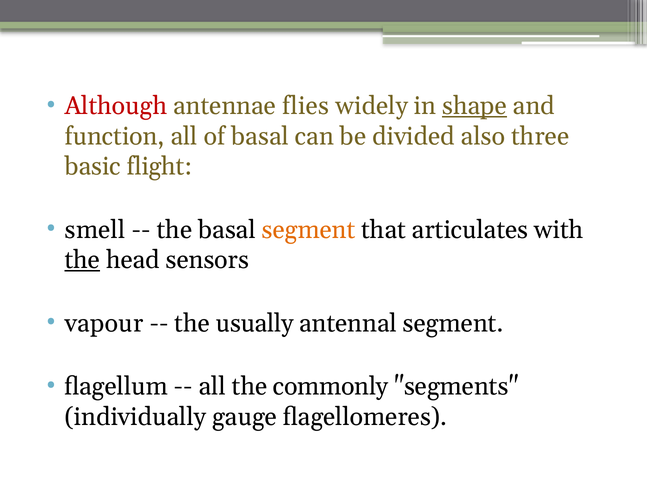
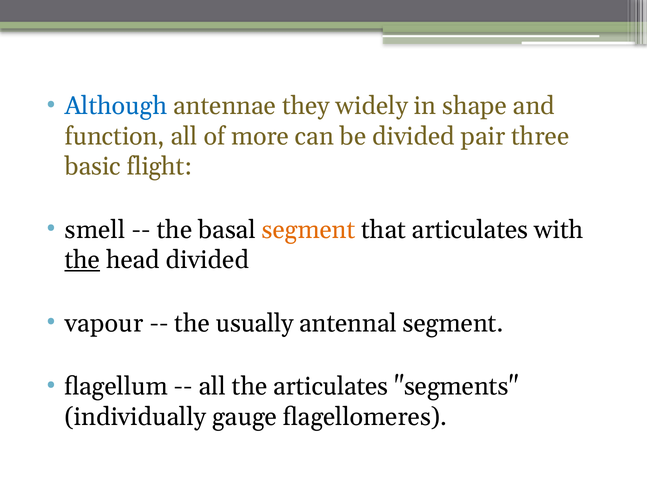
Although colour: red -> blue
flies: flies -> they
shape underline: present -> none
of basal: basal -> more
also: also -> pair
head sensors: sensors -> divided
the commonly: commonly -> articulates
